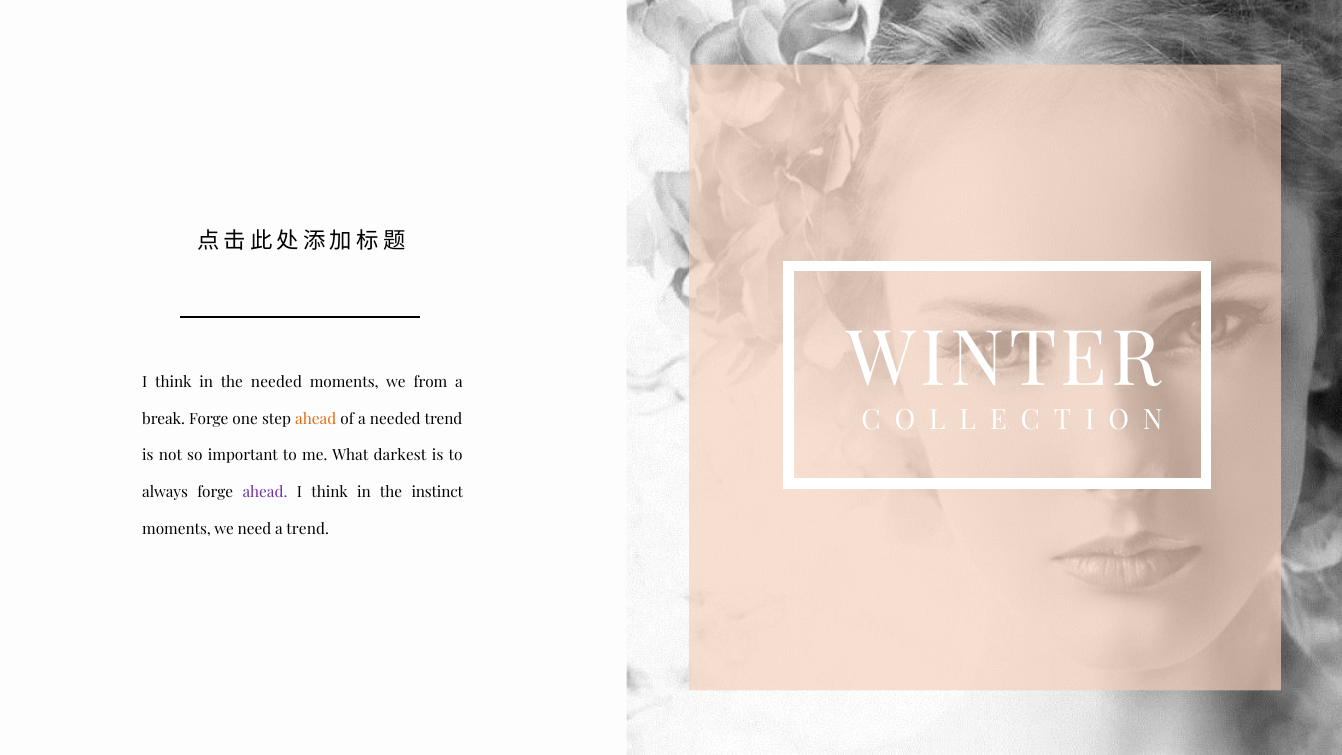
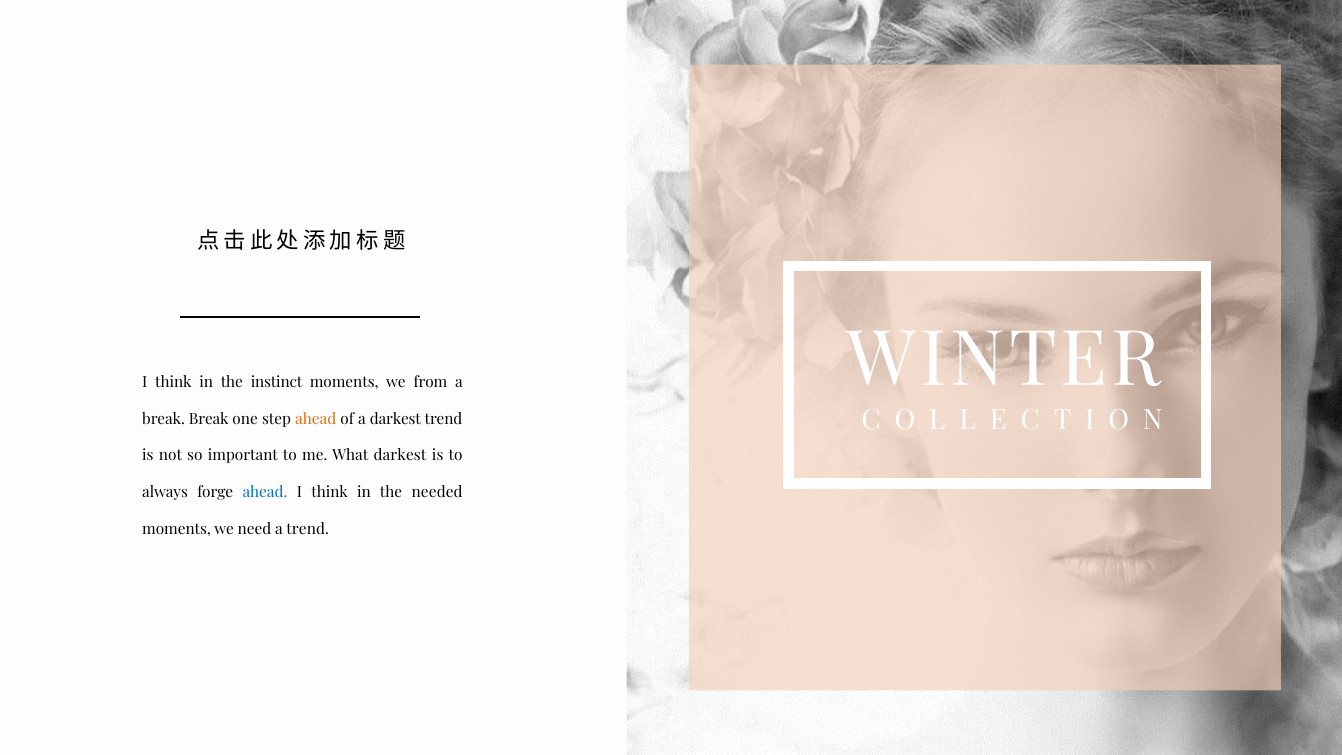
the needed: needed -> instinct
break Forge: Forge -> Break
a needed: needed -> darkest
ahead at (265, 493) colour: purple -> blue
instinct: instinct -> needed
